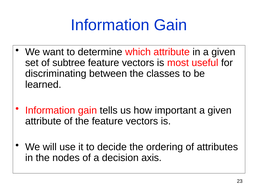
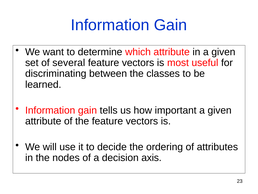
subtree: subtree -> several
